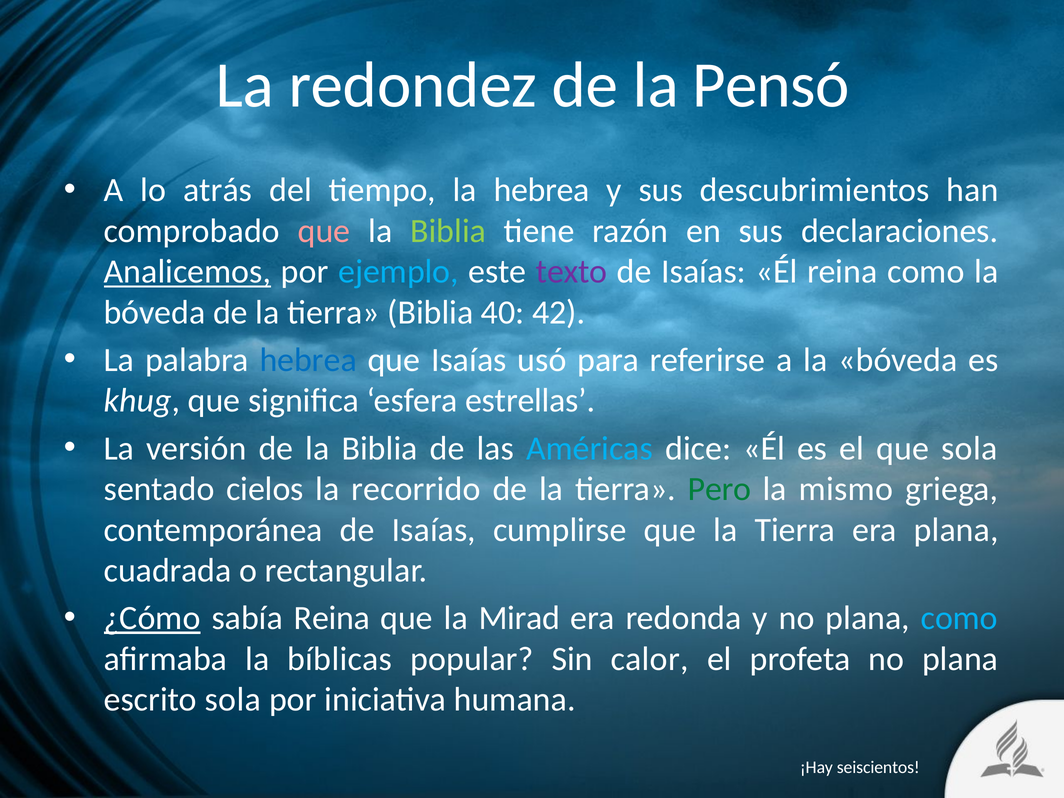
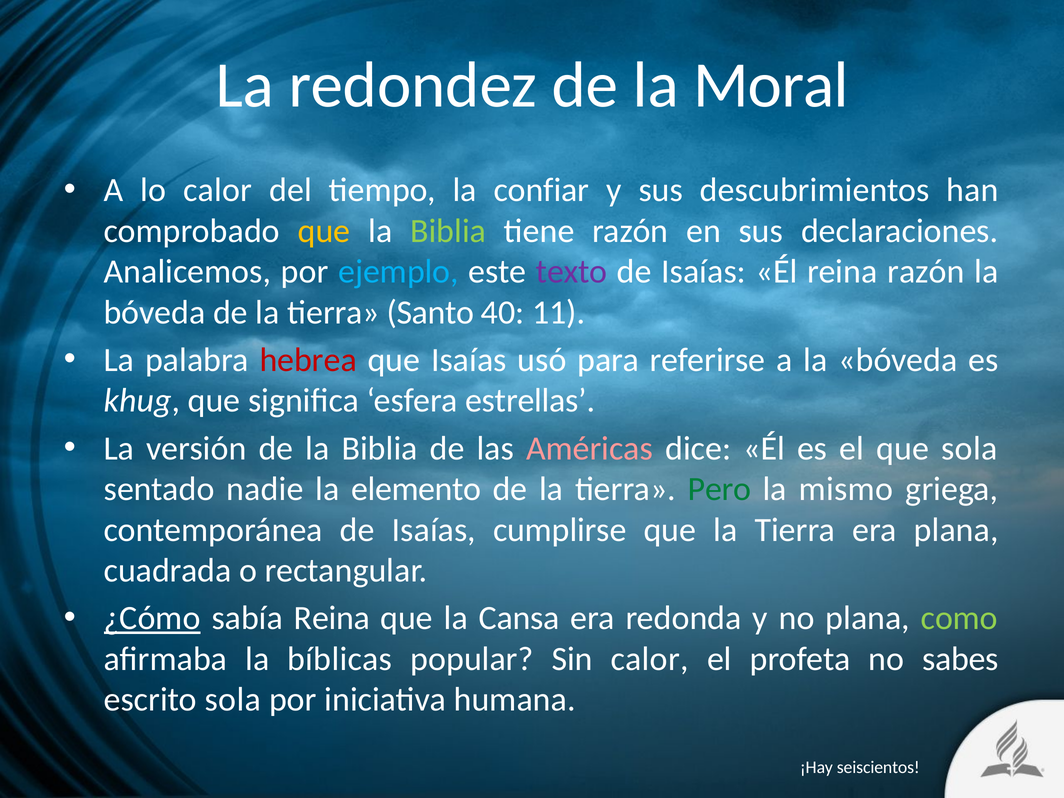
Pensó: Pensó -> Moral
lo atrás: atrás -> calor
la hebrea: hebrea -> confiar
que at (324, 231) colour: pink -> yellow
Analicemos underline: present -> none
reina como: como -> razón
tierra Biblia: Biblia -> Santo
42: 42 -> 11
hebrea at (308, 360) colour: blue -> red
Américas colour: light blue -> pink
cielos: cielos -> nadie
recorrido: recorrido -> elemento
Mirad: Mirad -> Cansa
como at (959, 618) colour: light blue -> light green
profeta no plana: plana -> sabes
